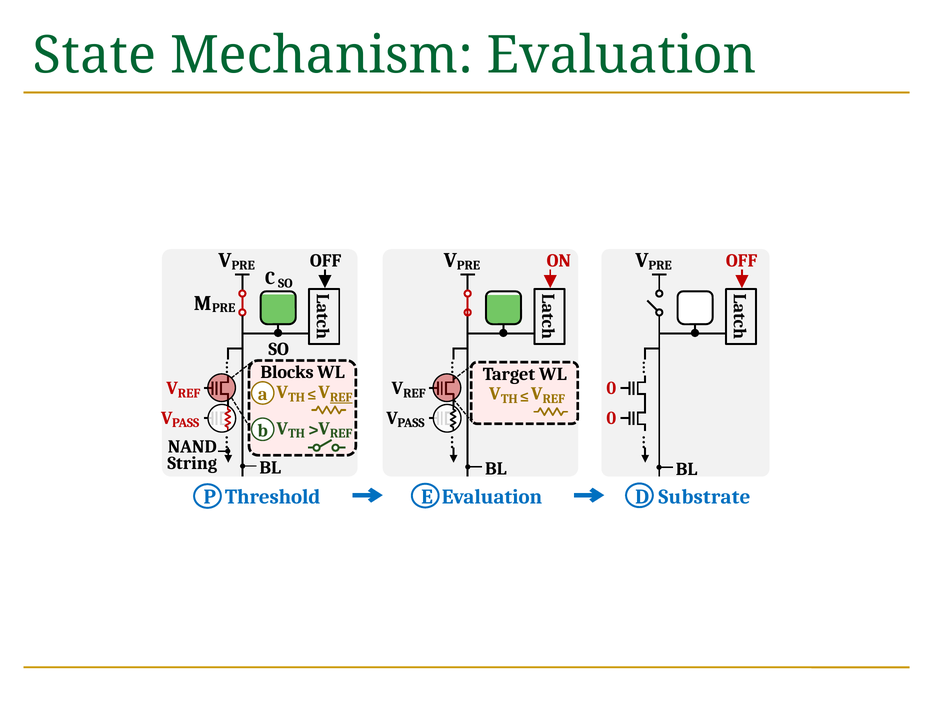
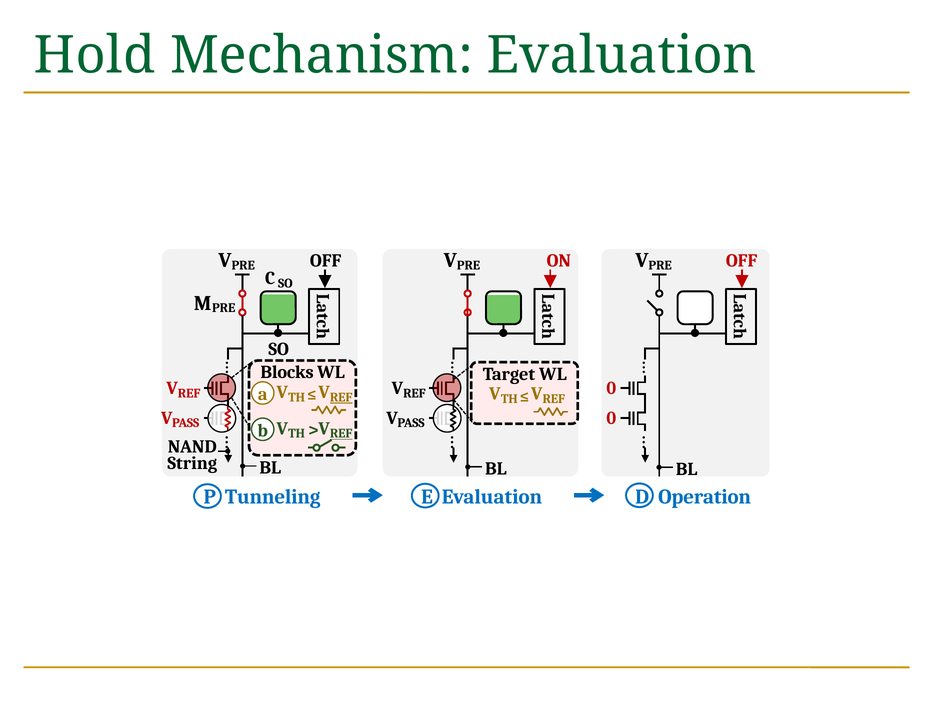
State: State -> Hold
REF at (341, 434) underline: none -> present
Threshold: Threshold -> Tunneling
Substrate: Substrate -> Operation
